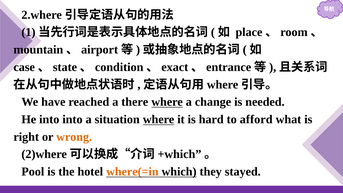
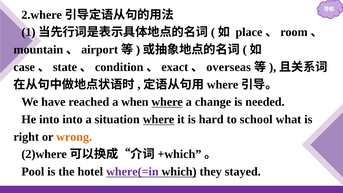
entrance: entrance -> overseas
there: there -> when
afford: afford -> school
where(=in colour: orange -> purple
